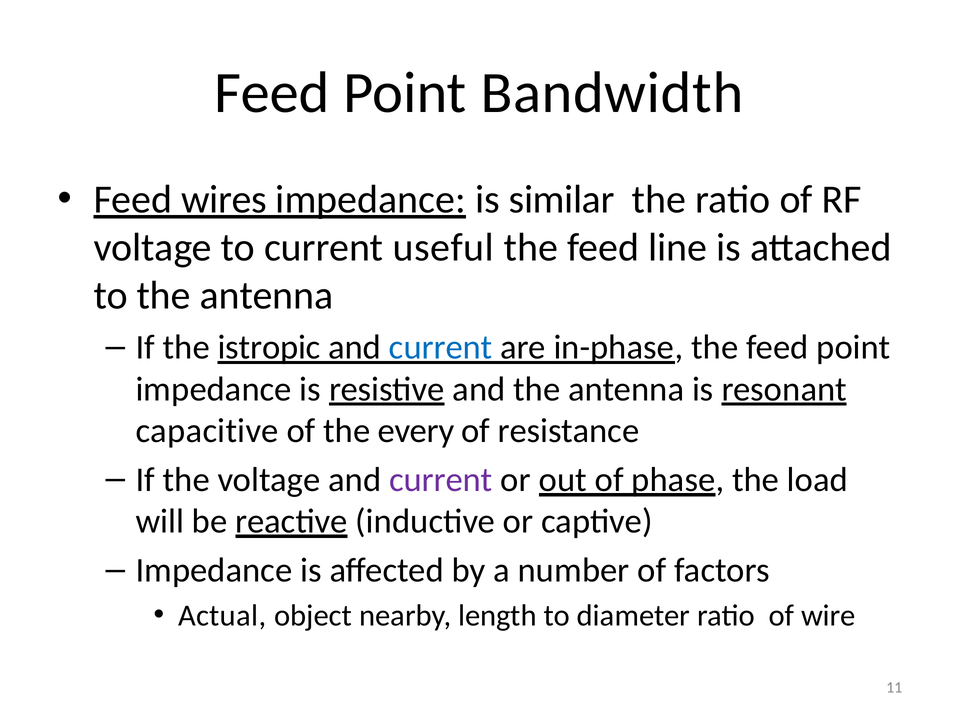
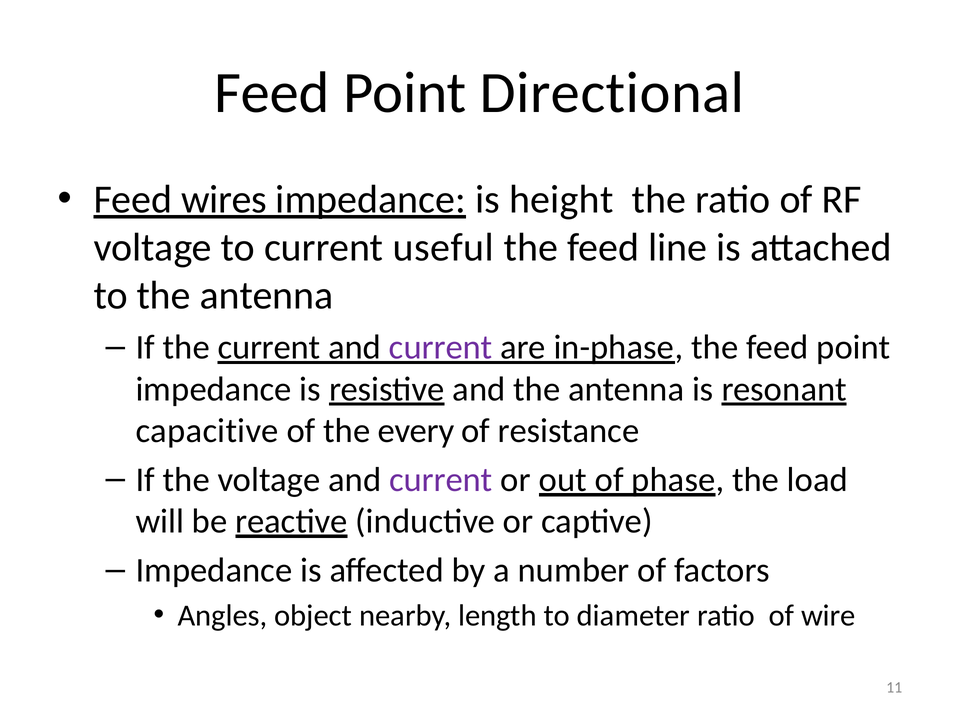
Bandwidth: Bandwidth -> Directional
similar: similar -> height
the istropic: istropic -> current
current at (441, 348) colour: blue -> purple
Actual: Actual -> Angles
